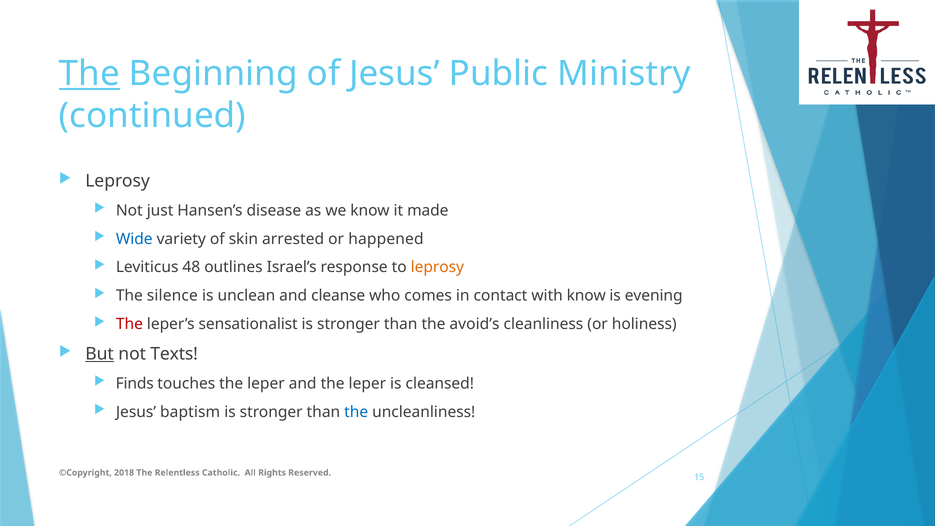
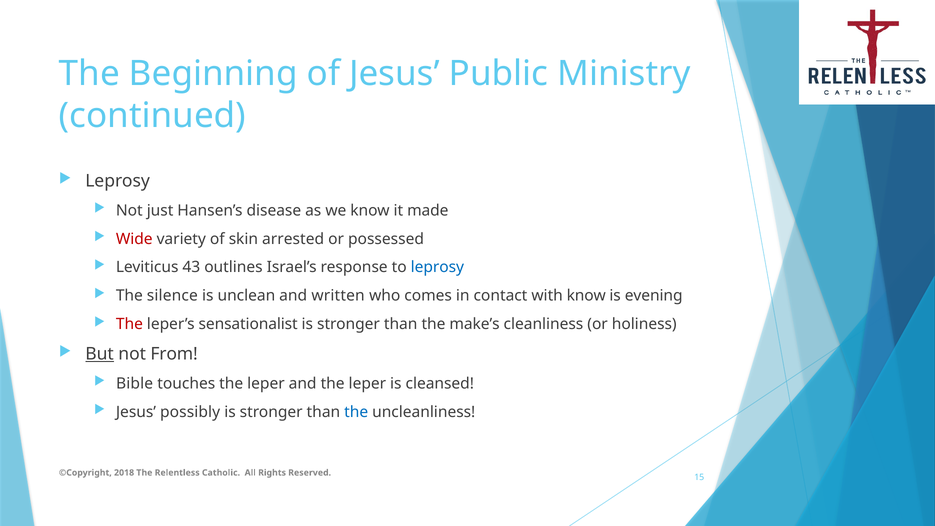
The at (89, 74) underline: present -> none
Wide colour: blue -> red
happened: happened -> possessed
48: 48 -> 43
leprosy at (437, 267) colour: orange -> blue
cleanse: cleanse -> written
avoid’s: avoid’s -> make’s
Texts: Texts -> From
Finds: Finds -> Bible
baptism: baptism -> possibly
